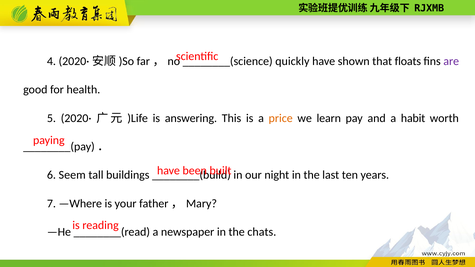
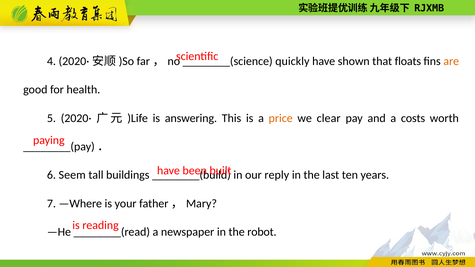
are colour: purple -> orange
learn: learn -> clear
habit: habit -> costs
night: night -> reply
chats: chats -> robot
